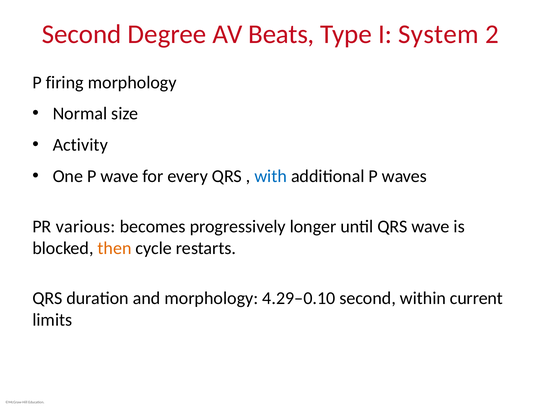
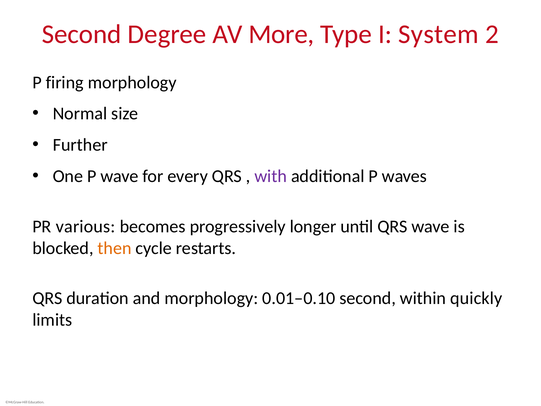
Beats: Beats -> More
Activity: Activity -> Further
with colour: blue -> purple
4.29‒0.10: 4.29‒0.10 -> 0.01‒0.10
current: current -> quickly
